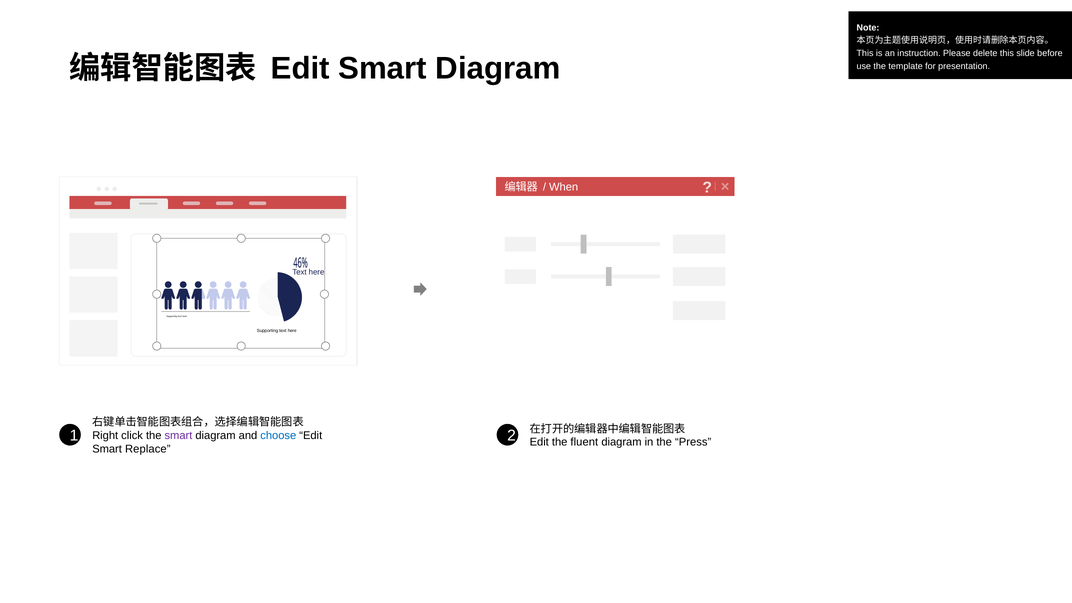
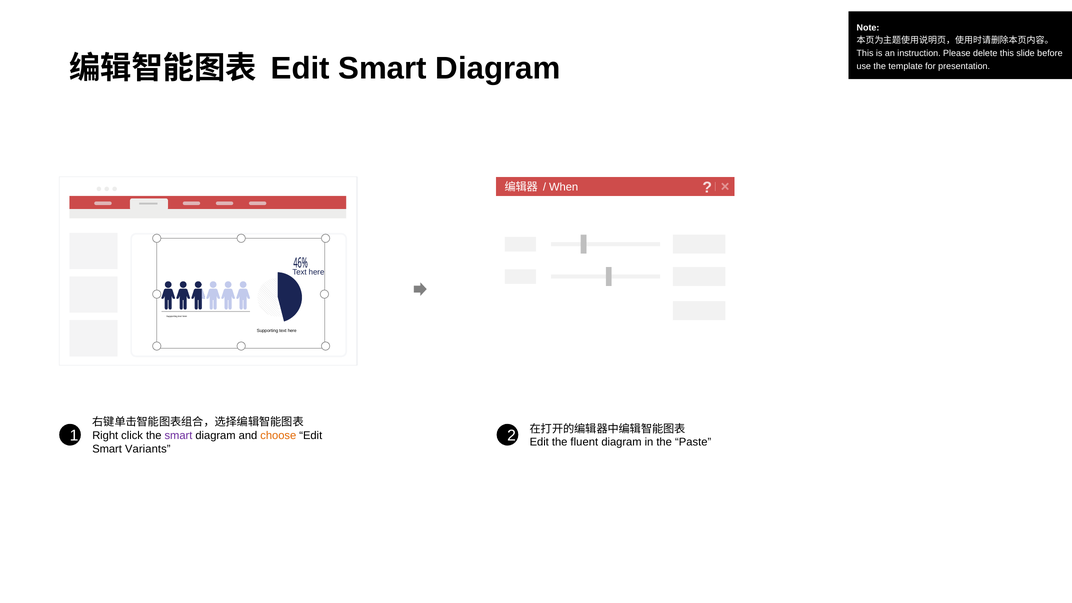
choose colour: blue -> orange
Press: Press -> Paste
Replace: Replace -> Variants
